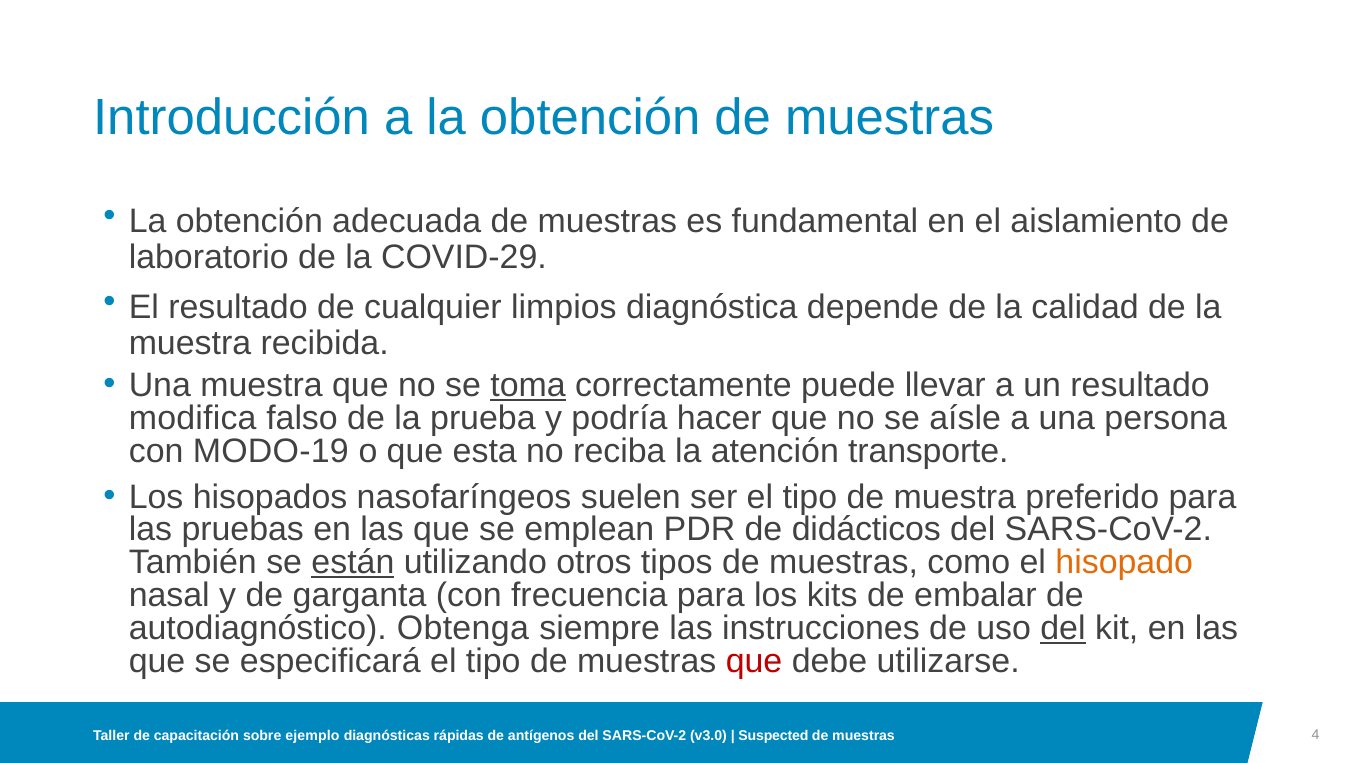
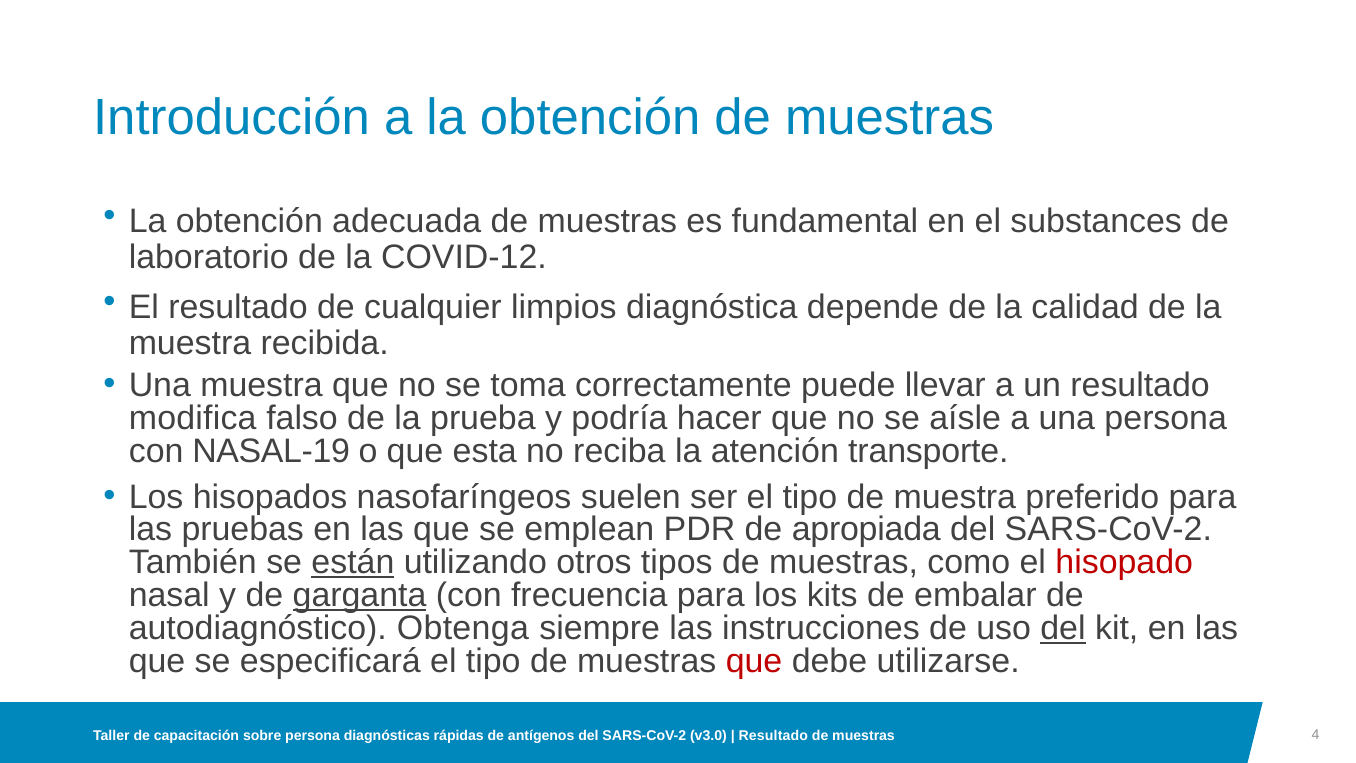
aislamiento: aislamiento -> substances
COVID-29: COVID-29 -> COVID-12
toma underline: present -> none
MODO-19: MODO-19 -> NASAL-19
didácticos: didácticos -> apropiada
hisopado colour: orange -> red
garganta underline: none -> present
sobre ejemplo: ejemplo -> persona
Suspected at (773, 736): Suspected -> Resultado
